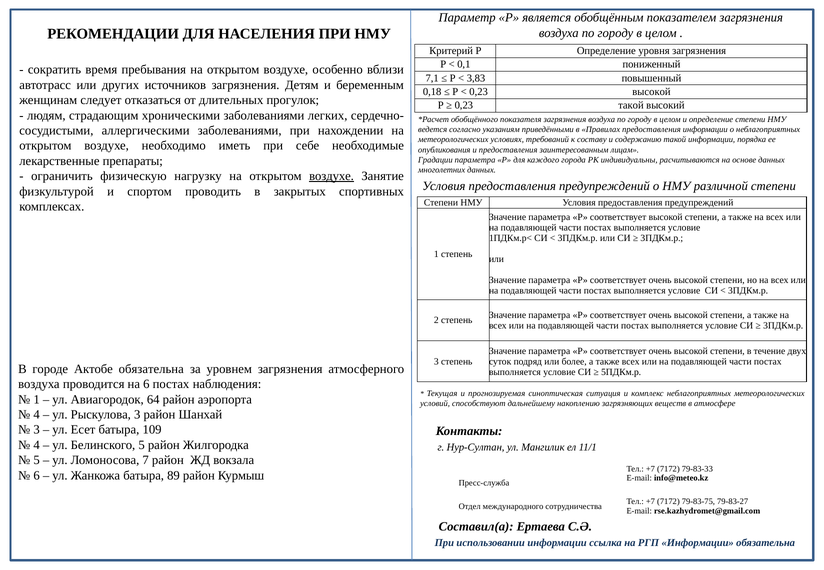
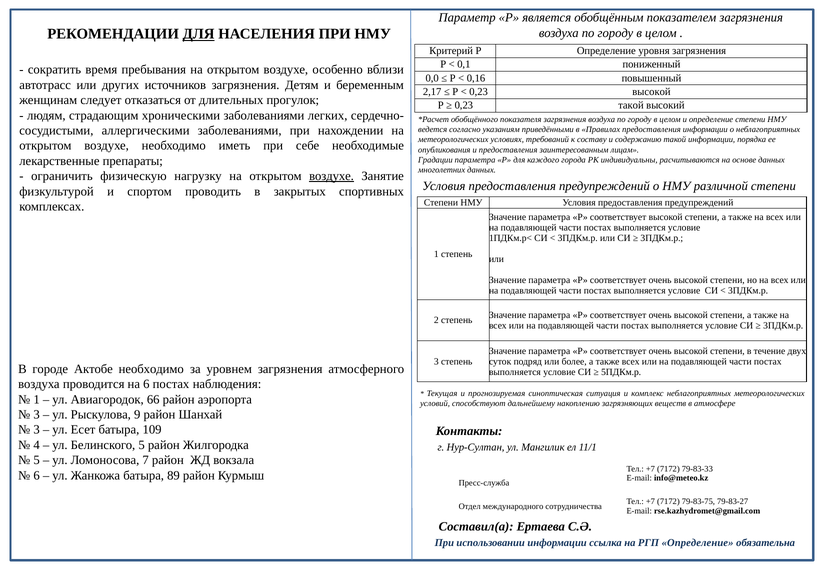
ДЛЯ at (199, 34) underline: none -> present
7,1: 7,1 -> 0,0
3,83: 3,83 -> 0,16
0,18: 0,18 -> 2,17
Актобе обязательна: обязательна -> необходимо
64: 64 -> 66
4 at (37, 415): 4 -> 3
Рыскулова 3: 3 -> 9
РГП Информации: Информации -> Определение
